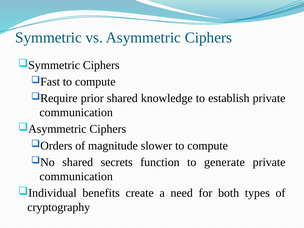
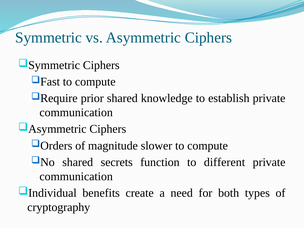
generate: generate -> different
